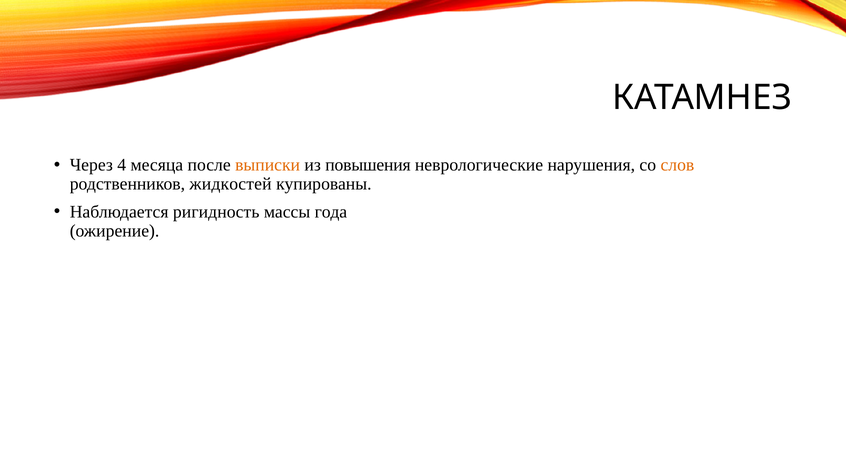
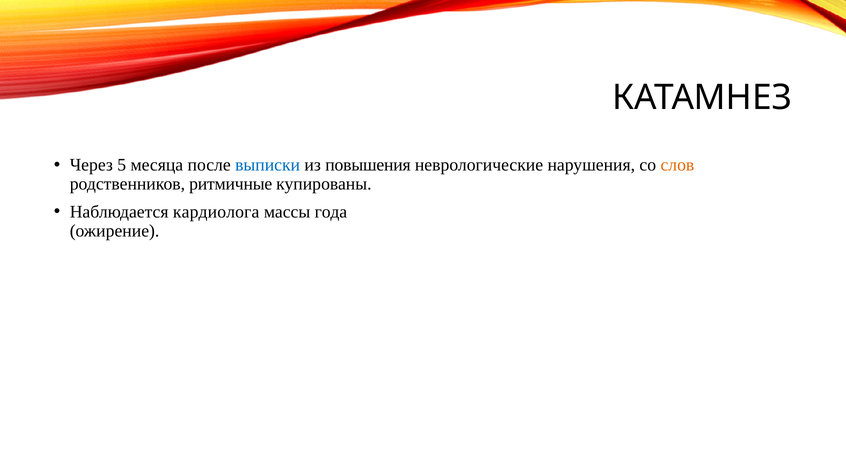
4: 4 -> 5
выписки colour: orange -> blue
жидкостей: жидкостей -> ритмичные
ригидность: ригидность -> кардиолога
